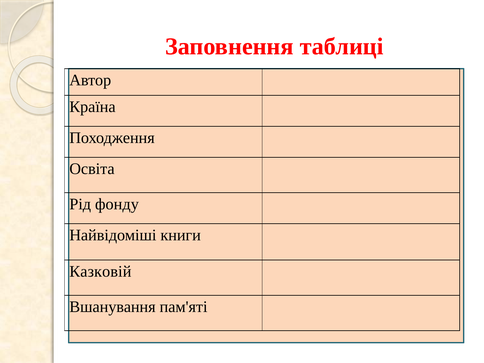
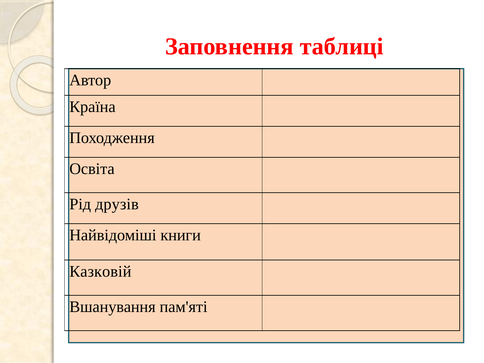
фонду: фонду -> друзів
